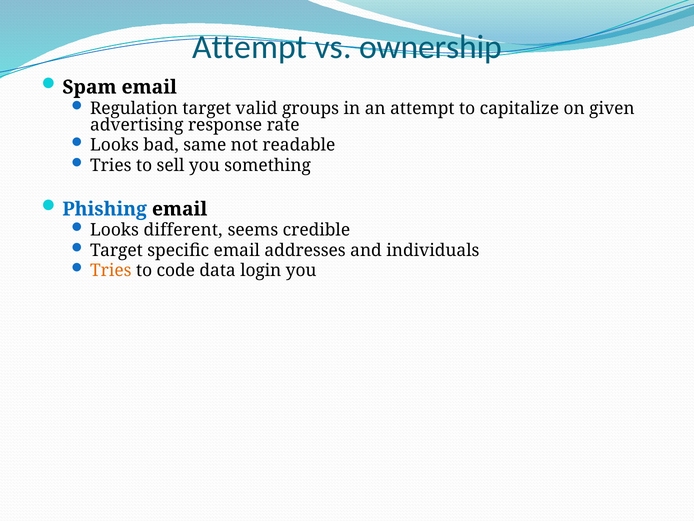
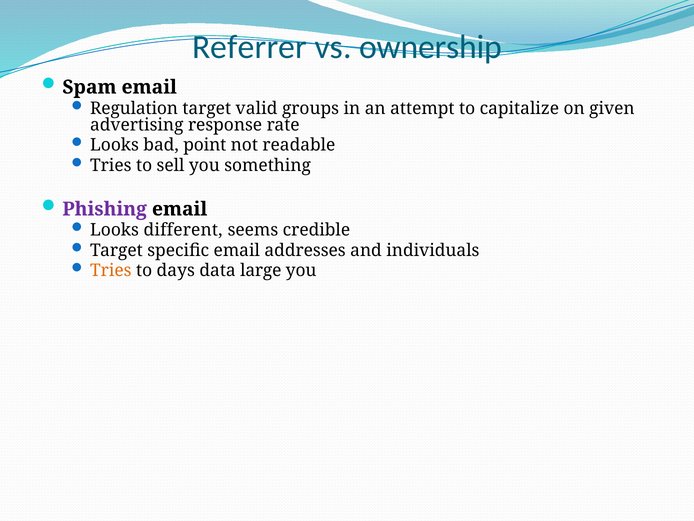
Attempt at (250, 47): Attempt -> Referrer
same: same -> point
Phishing colour: blue -> purple
code: code -> days
login: login -> large
